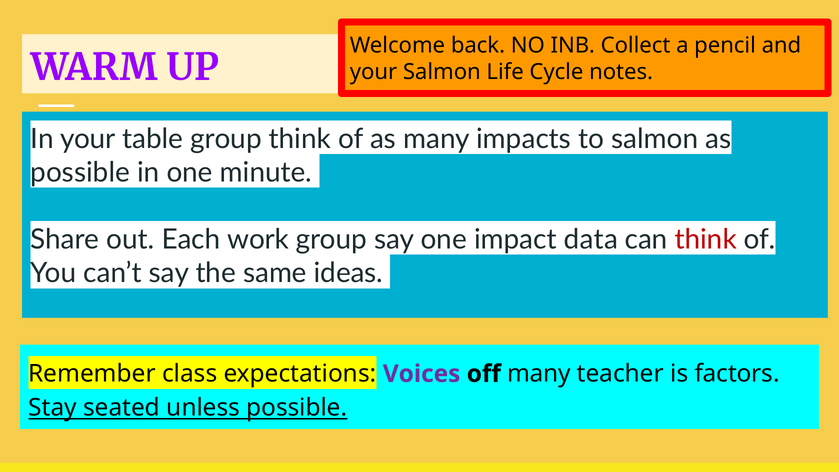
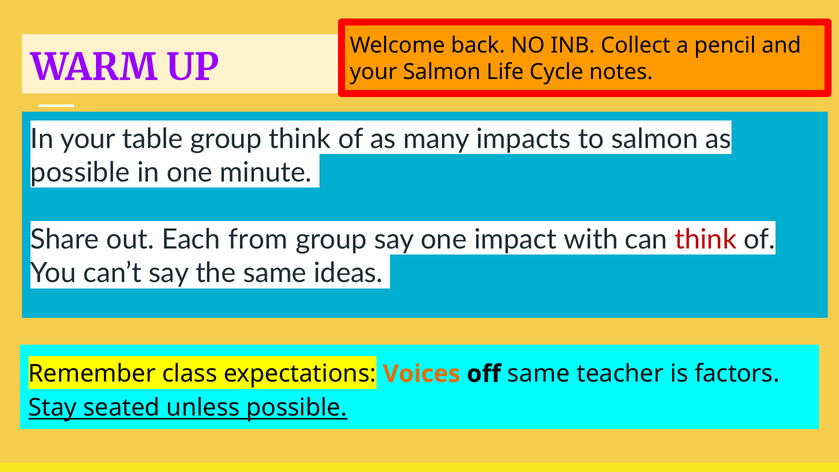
work: work -> from
data: data -> with
Voices colour: purple -> orange
off many: many -> same
